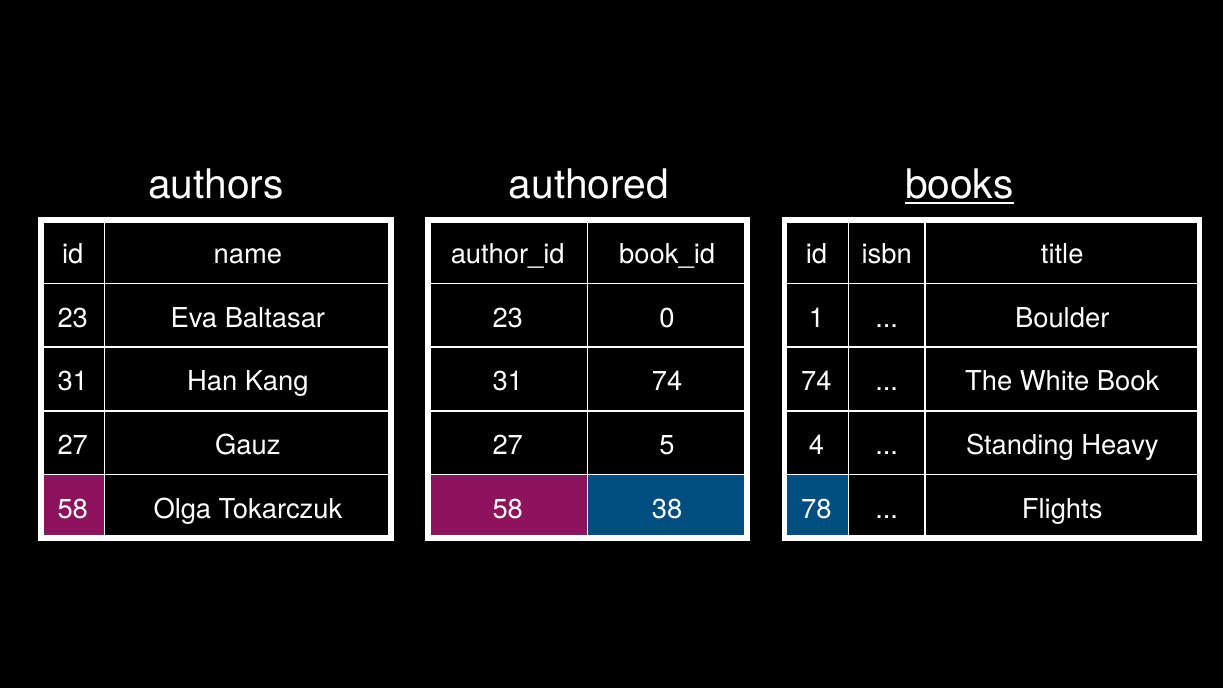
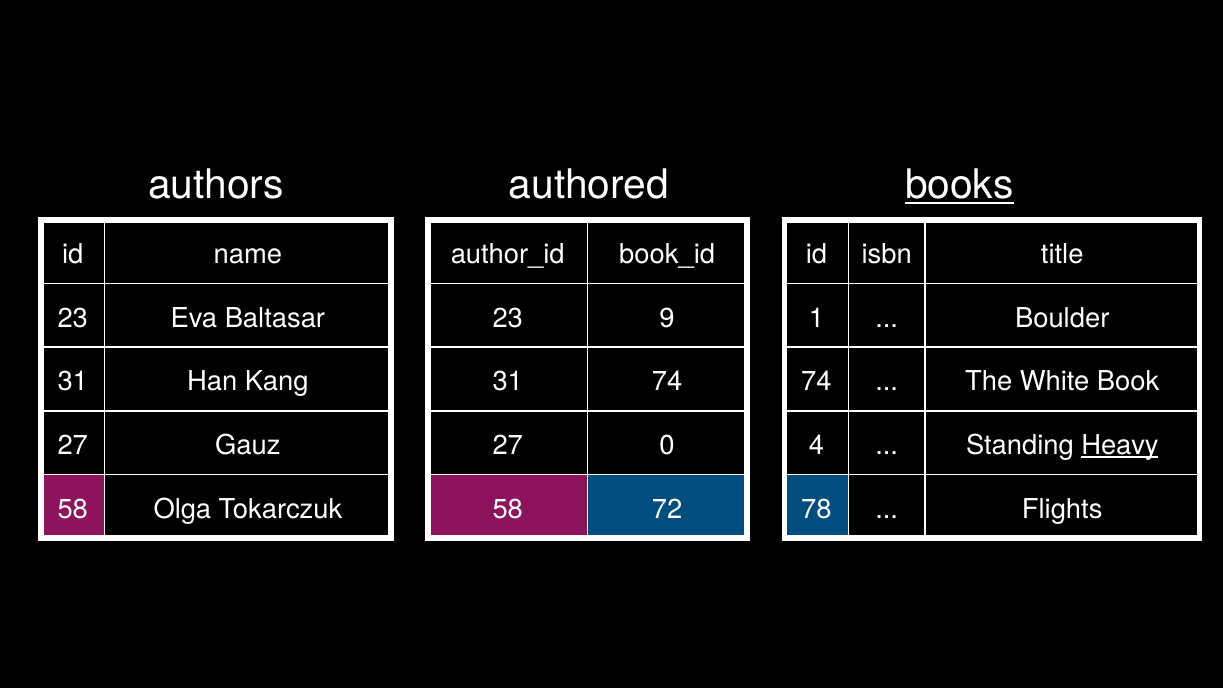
0: 0 -> 9
5: 5 -> 0
Heavy underline: none -> present
38: 38 -> 72
